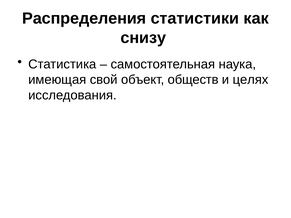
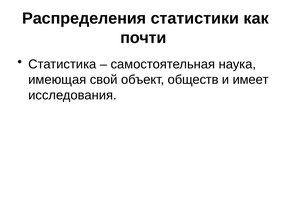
снизу: снизу -> почти
целях: целях -> имеет
